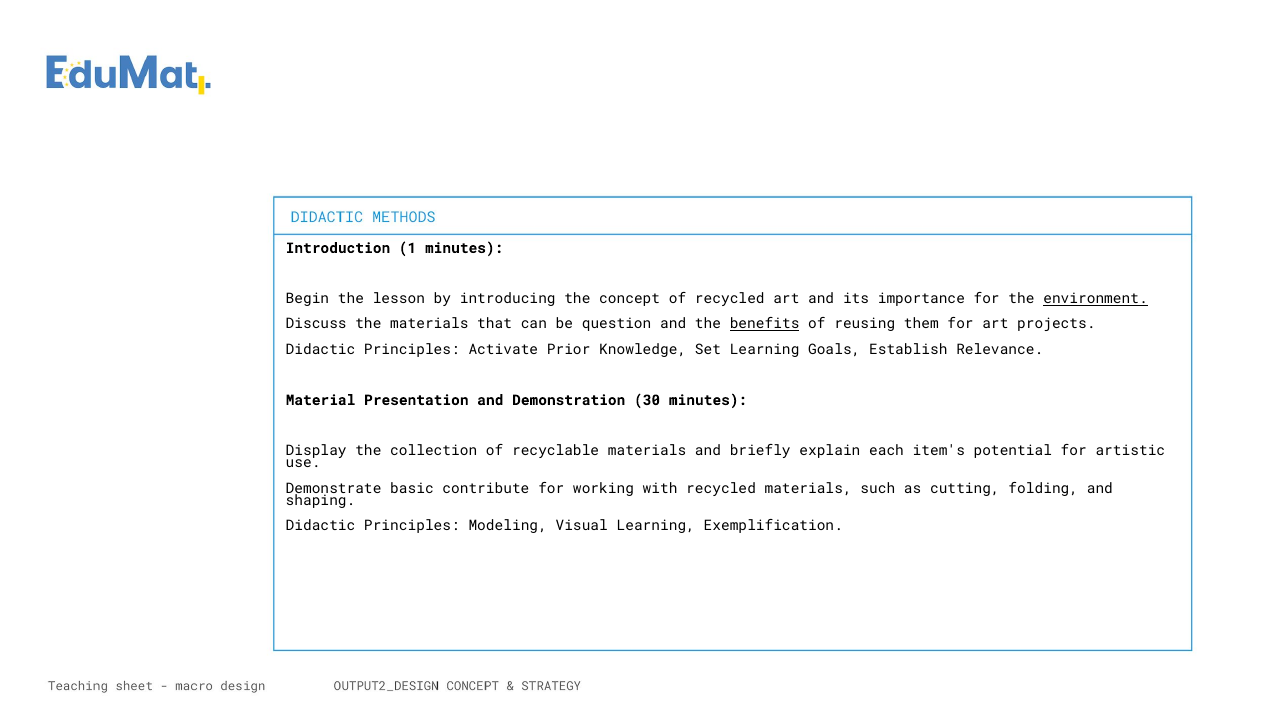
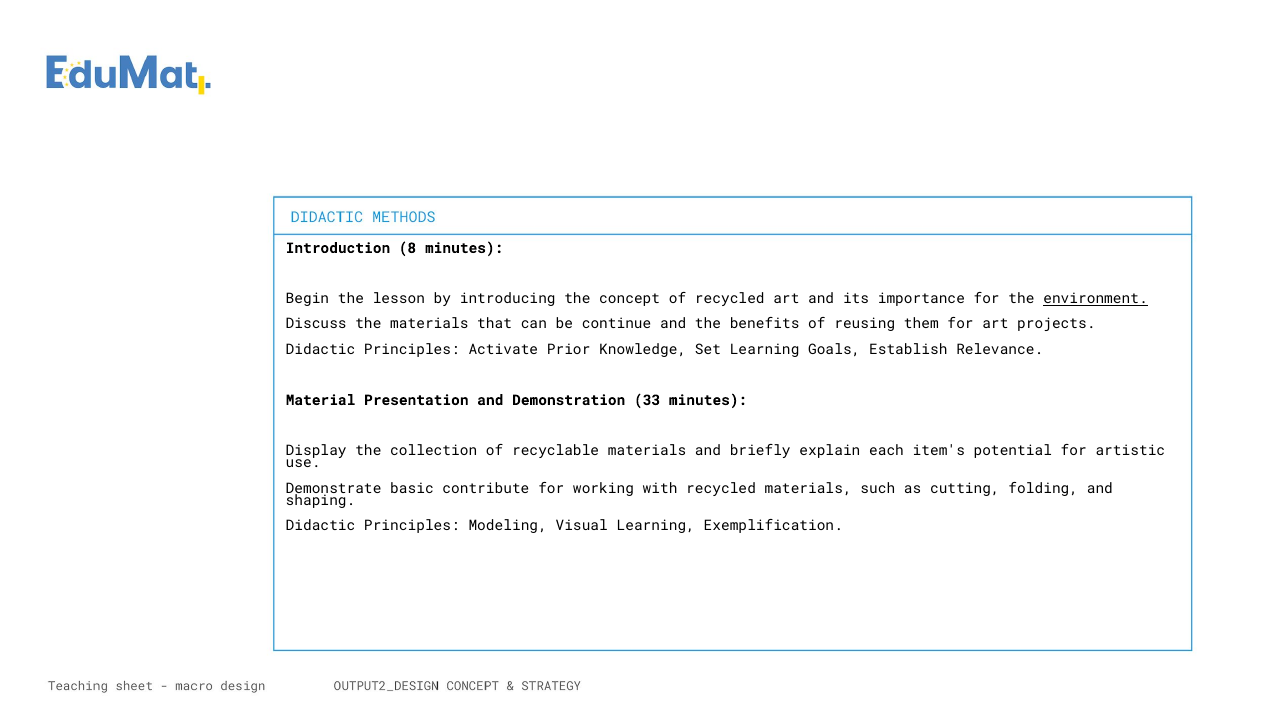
1: 1 -> 8
question: question -> continue
benefits underline: present -> none
30: 30 -> 33
